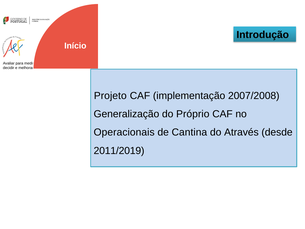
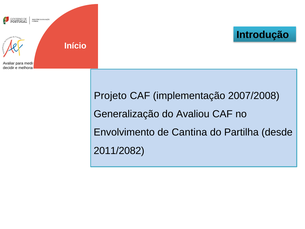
Próprio: Próprio -> Avaliou
Operacionais: Operacionais -> Envolvimento
Através: Através -> Partilha
2011/2019: 2011/2019 -> 2011/2082
